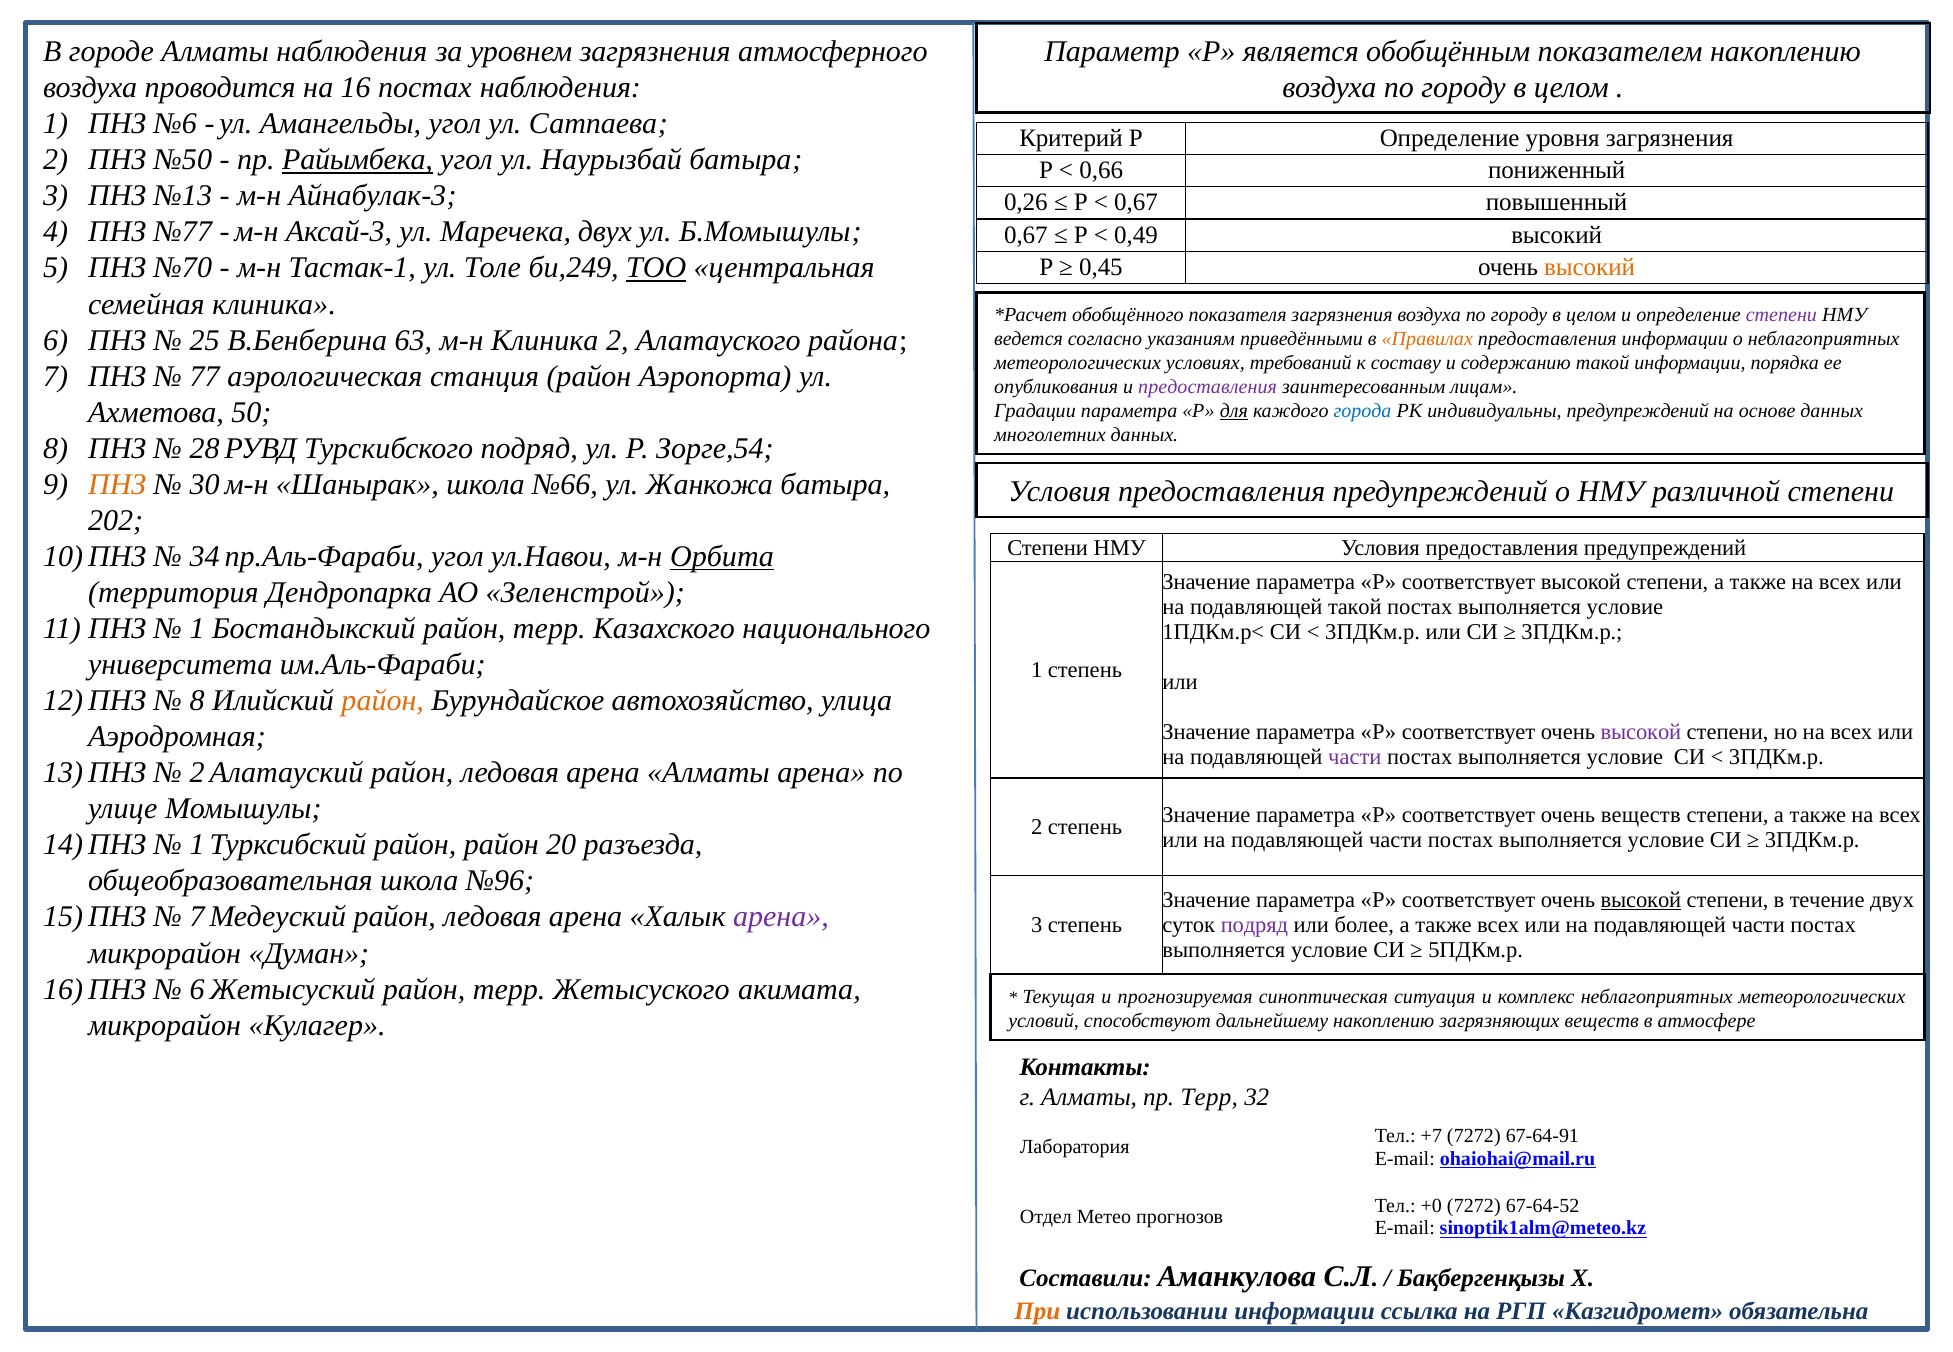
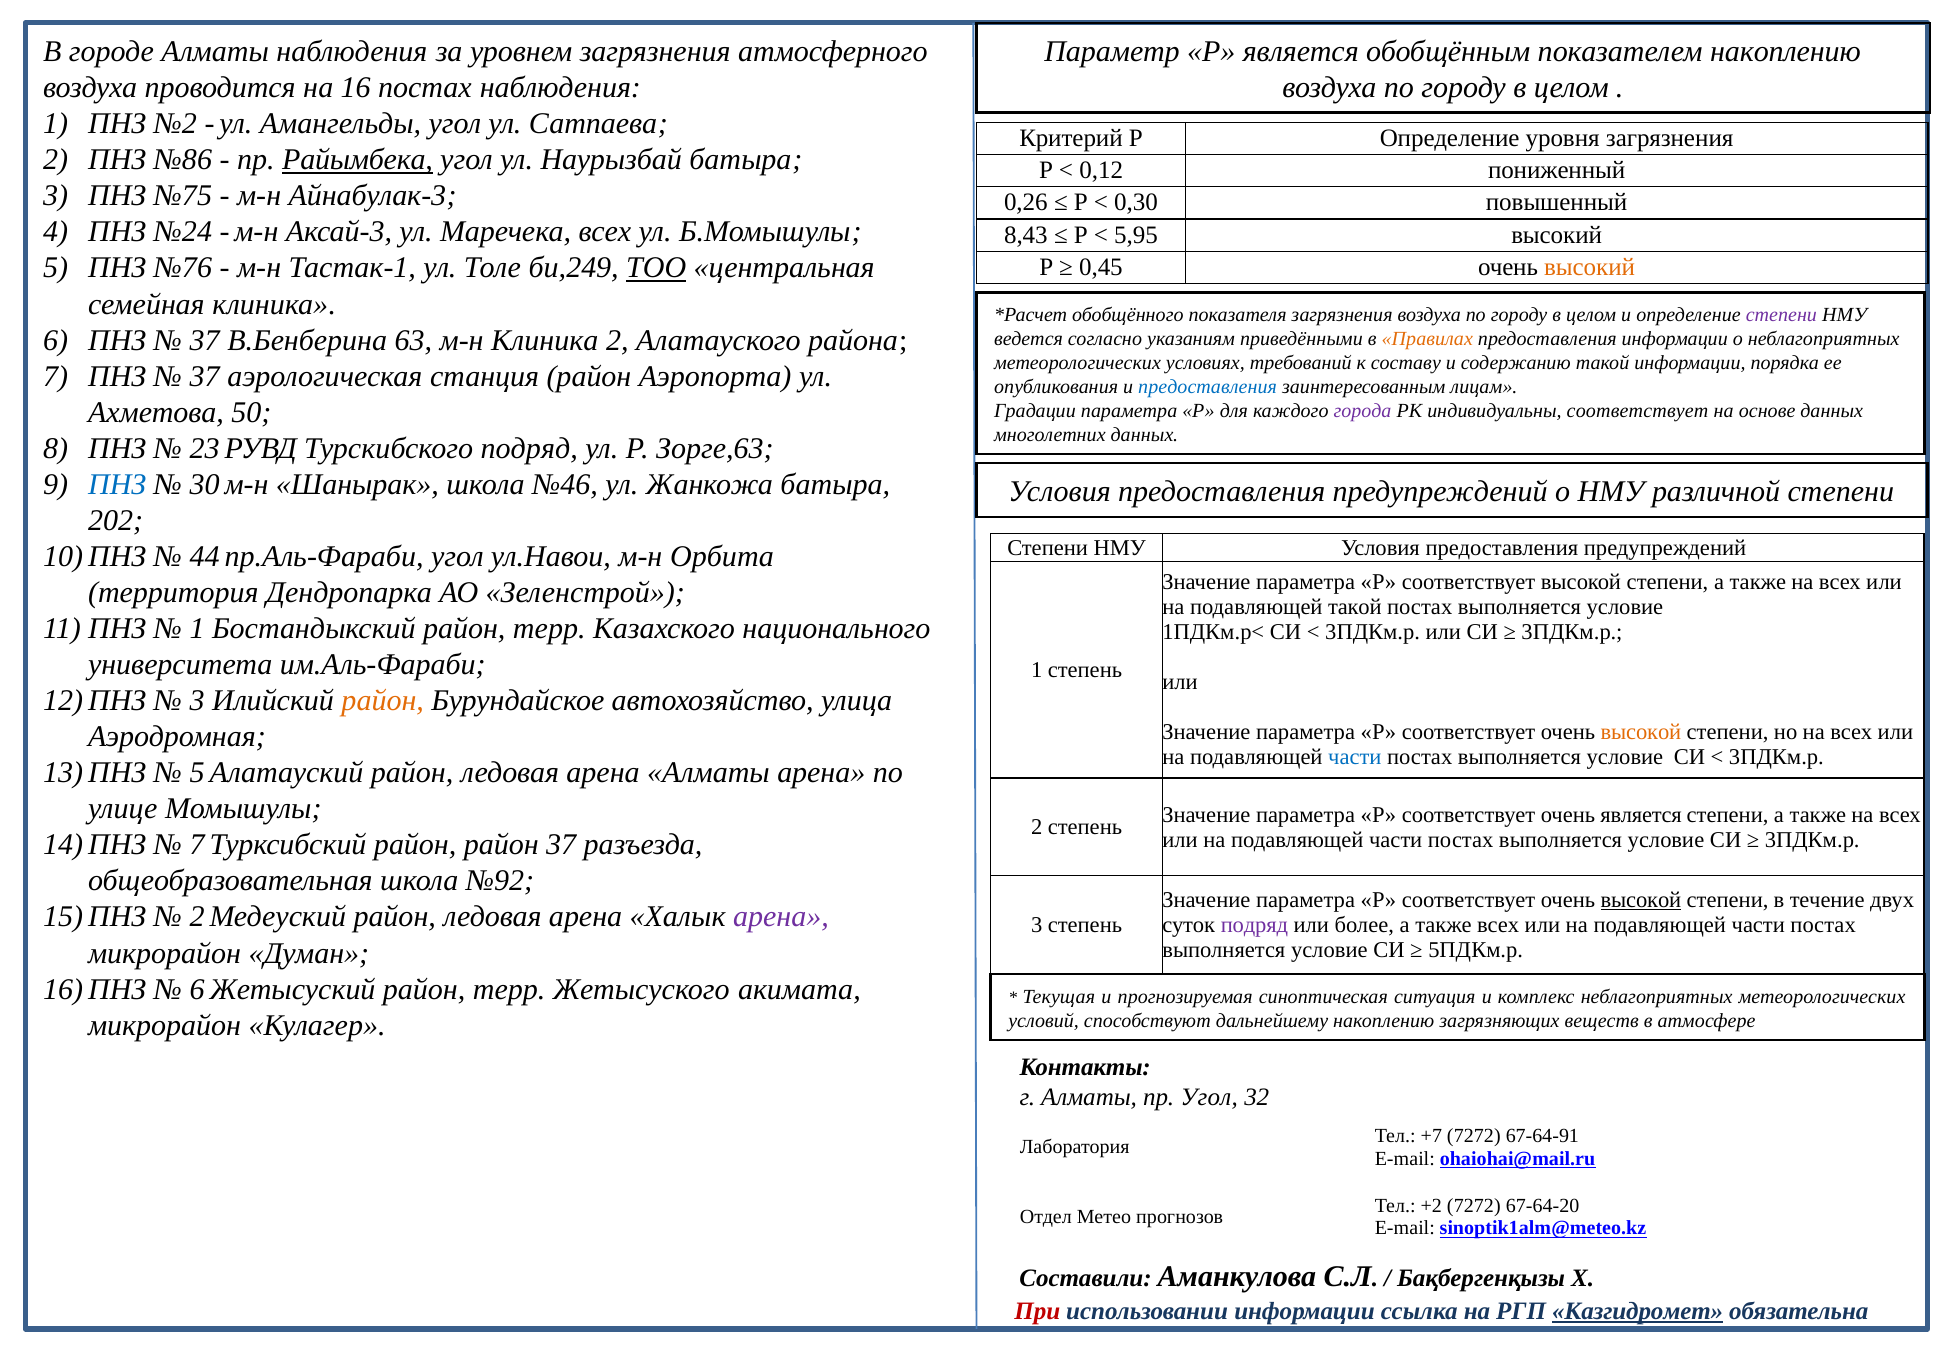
№6: №6 -> №2
№50: №50 -> №86
0,66: 0,66 -> 0,12
№13: №13 -> №75
0,67 at (1136, 203): 0,67 -> 0,30
№77: №77 -> №24
Маречека двух: двух -> всех
0,67 at (1026, 235): 0,67 -> 8,43
0,49: 0,49 -> 5,95
№70: №70 -> №76
25 at (205, 340): 25 -> 37
77 at (205, 376): 77 -> 37
предоставления at (1208, 387) colour: purple -> blue
для underline: present -> none
города colour: blue -> purple
индивидуальны предупреждений: предупреждений -> соответствует
28: 28 -> 23
Зорге,54: Зорге,54 -> Зорге,63
ПНЗ at (117, 484) colour: orange -> blue
№66: №66 -> №46
34: 34 -> 44
Орбита underline: present -> none
8 at (197, 701): 8 -> 3
высокой at (1641, 732) colour: purple -> orange
части at (1355, 757) colour: purple -> blue
2 at (197, 773): 2 -> 5
очень веществ: веществ -> является
1 at (197, 845): 1 -> 7
район 20: 20 -> 37
№96: №96 -> №92
7 at (197, 917): 7 -> 2
пр Терр: Терр -> Угол
+0: +0 -> +2
67-64-52: 67-64-52 -> 67-64-20
При colour: orange -> red
Казгидромет underline: none -> present
